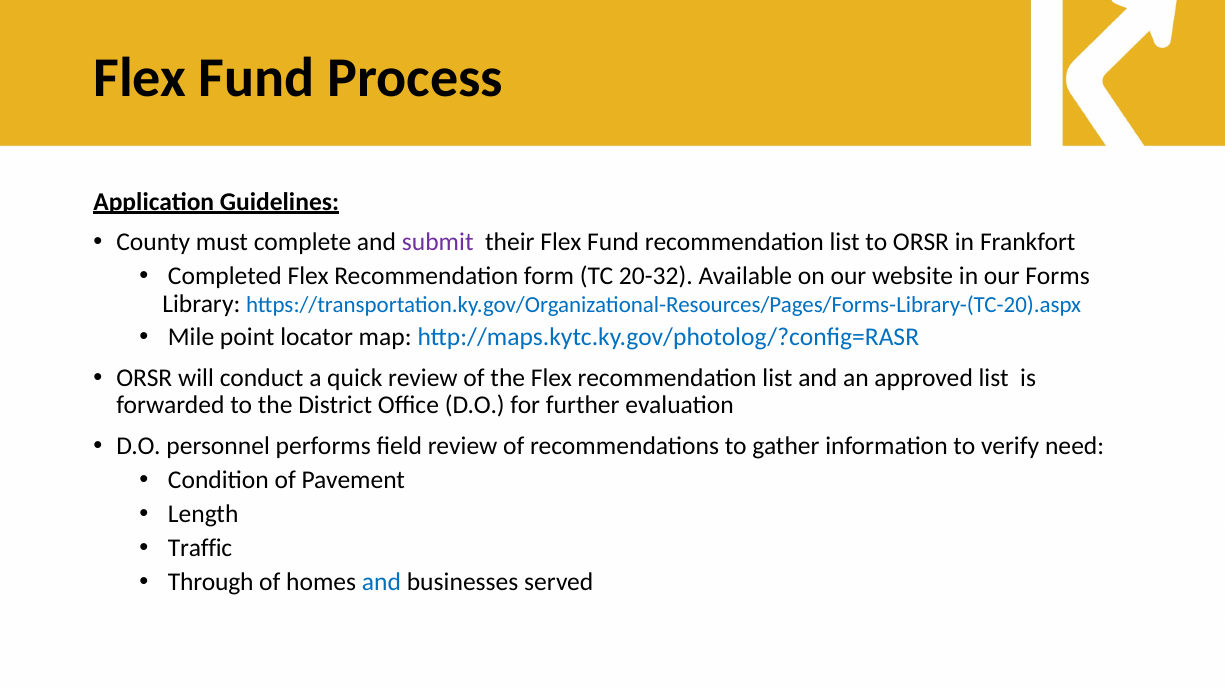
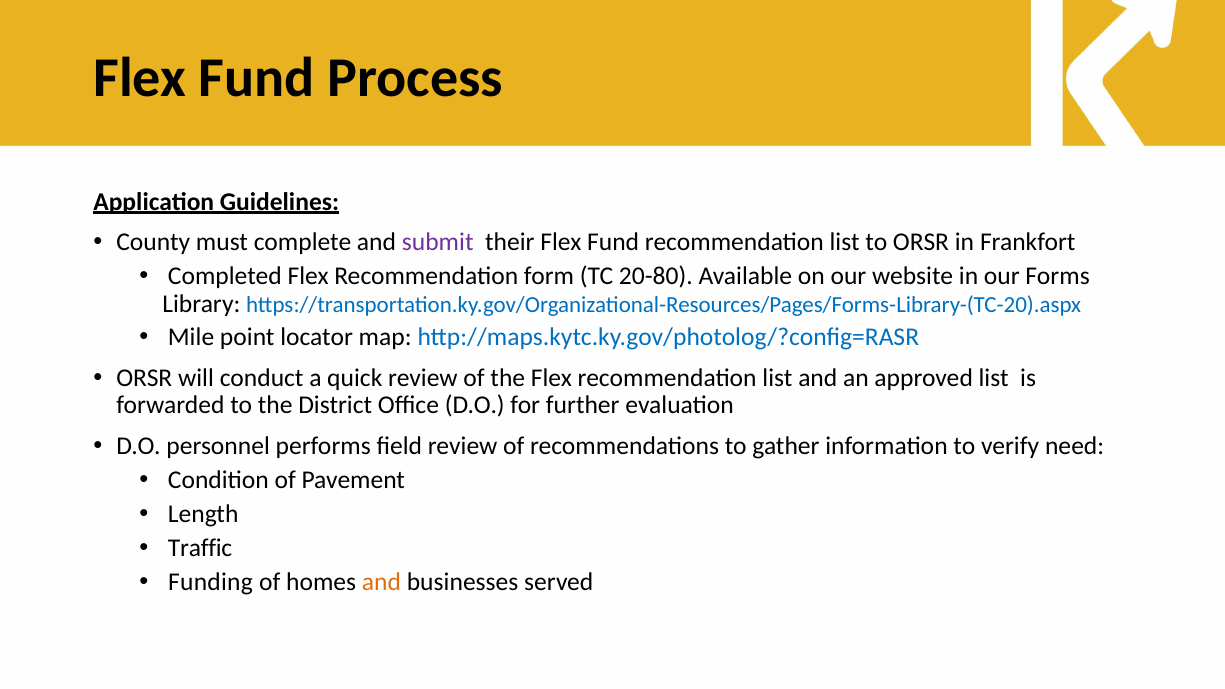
20-32: 20-32 -> 20-80
Through: Through -> Funding
and at (381, 582) colour: blue -> orange
